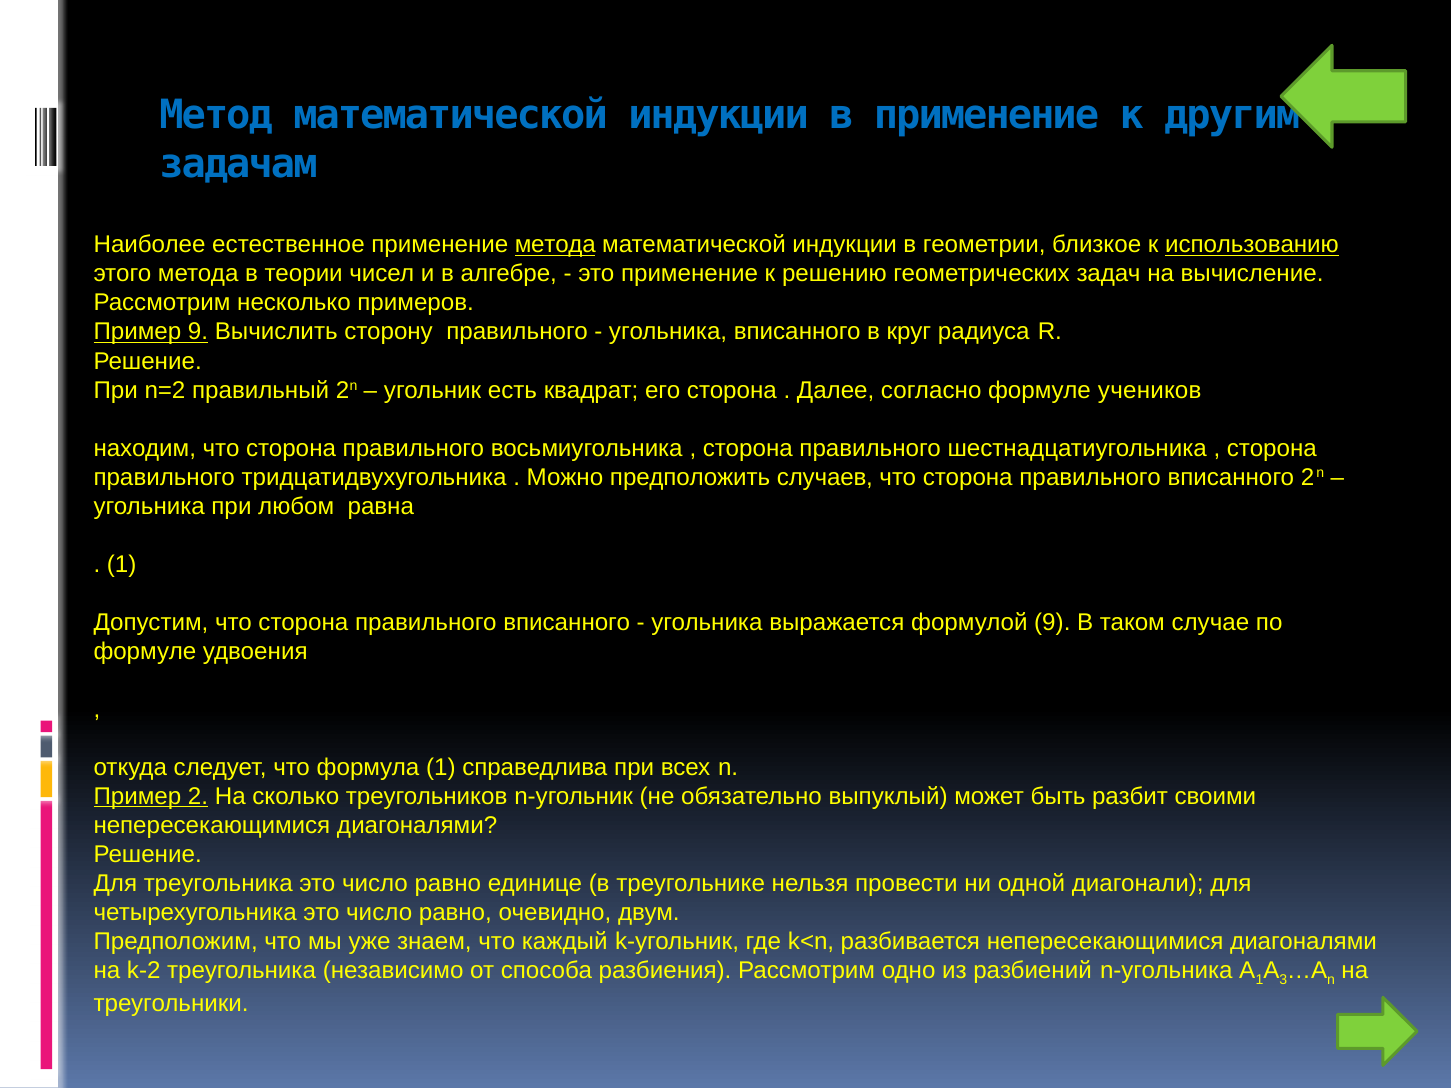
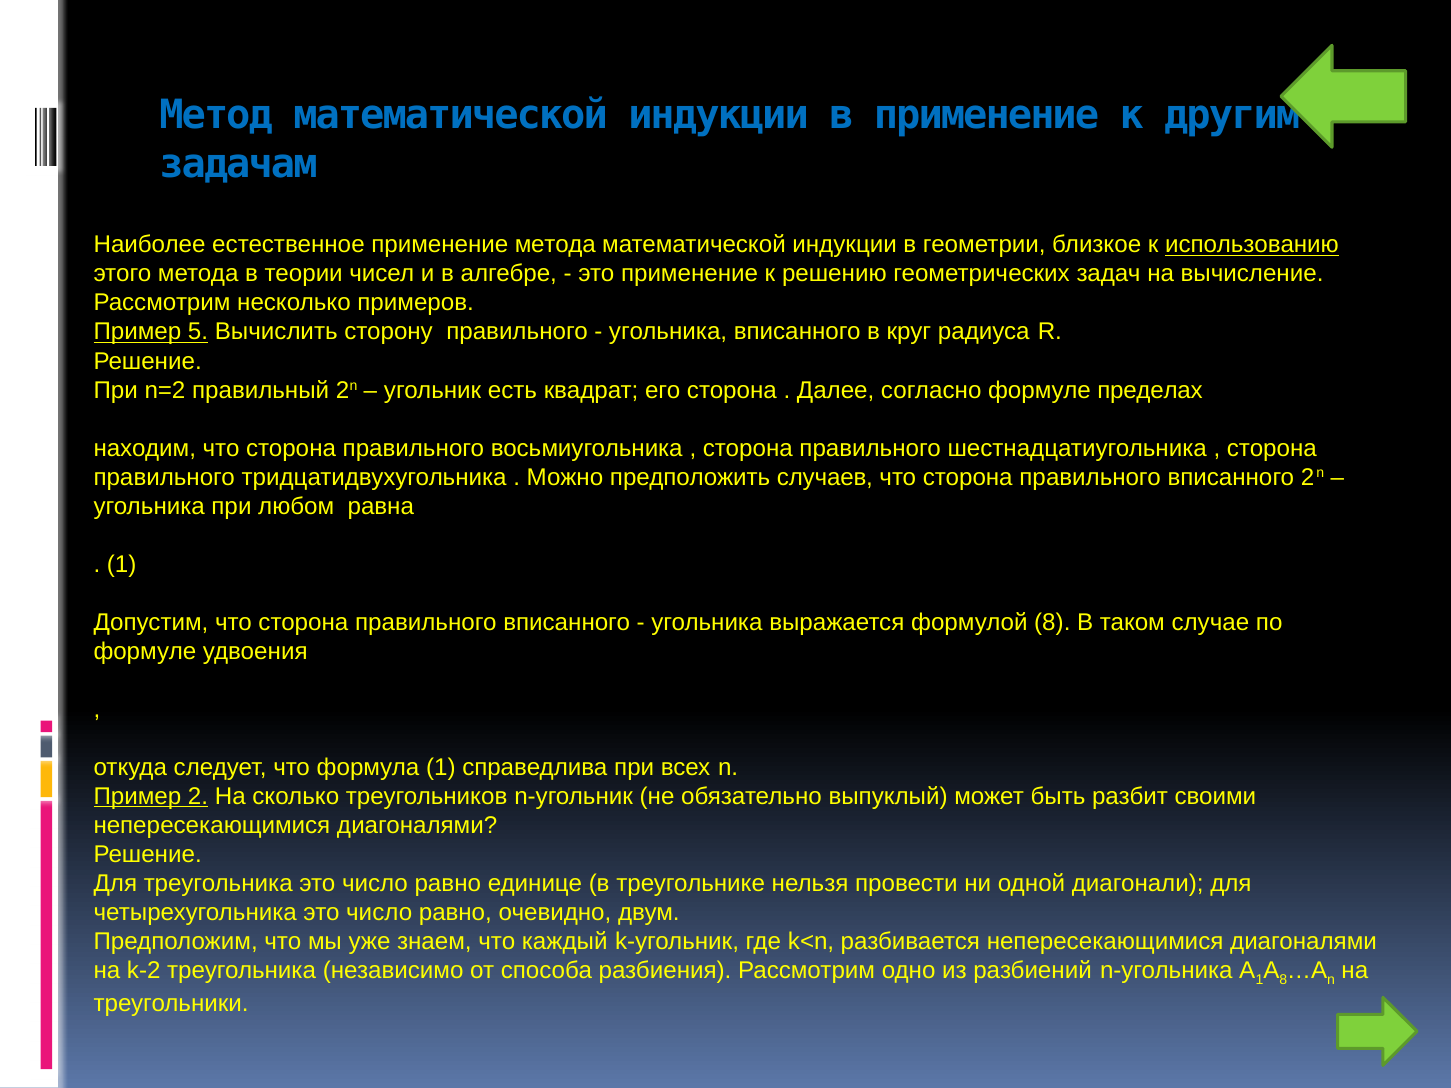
метода at (555, 245) underline: present -> none
Пример 9: 9 -> 5
учеников: учеников -> пределах
формулой 9: 9 -> 8
3 at (1283, 980): 3 -> 8
